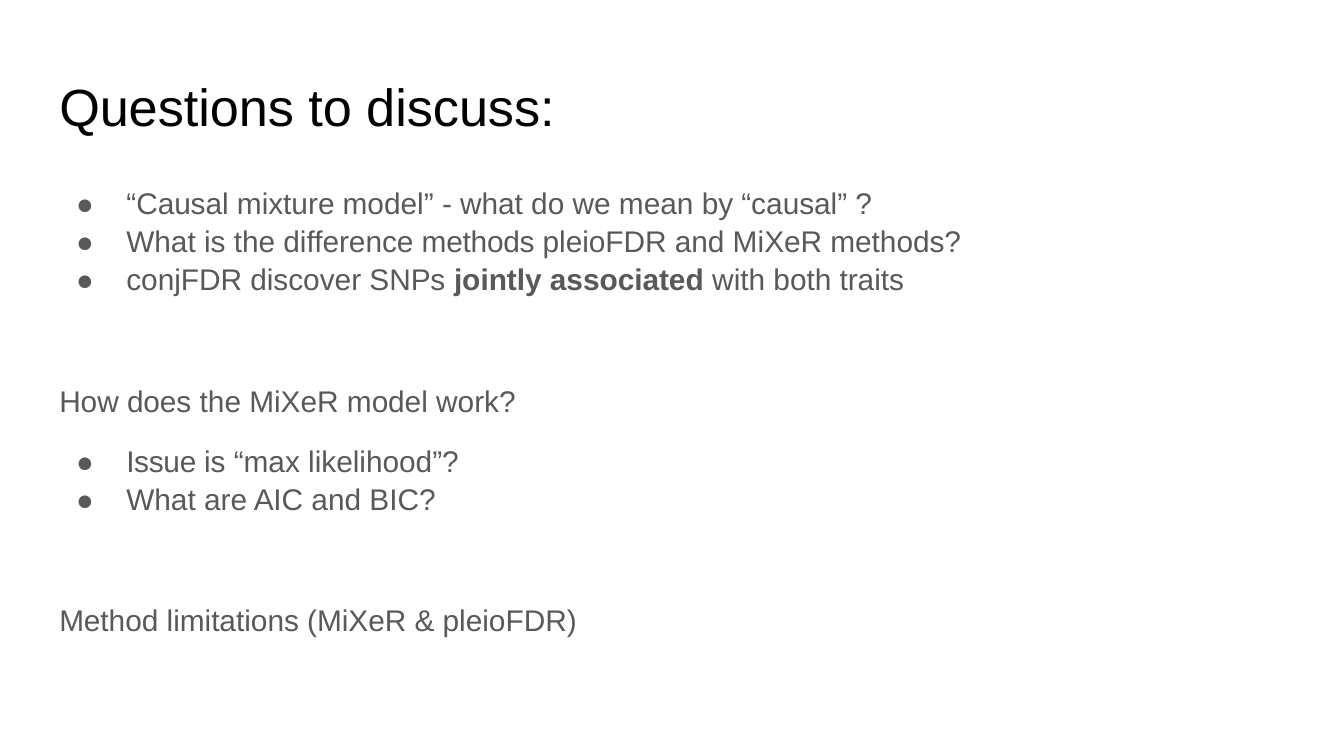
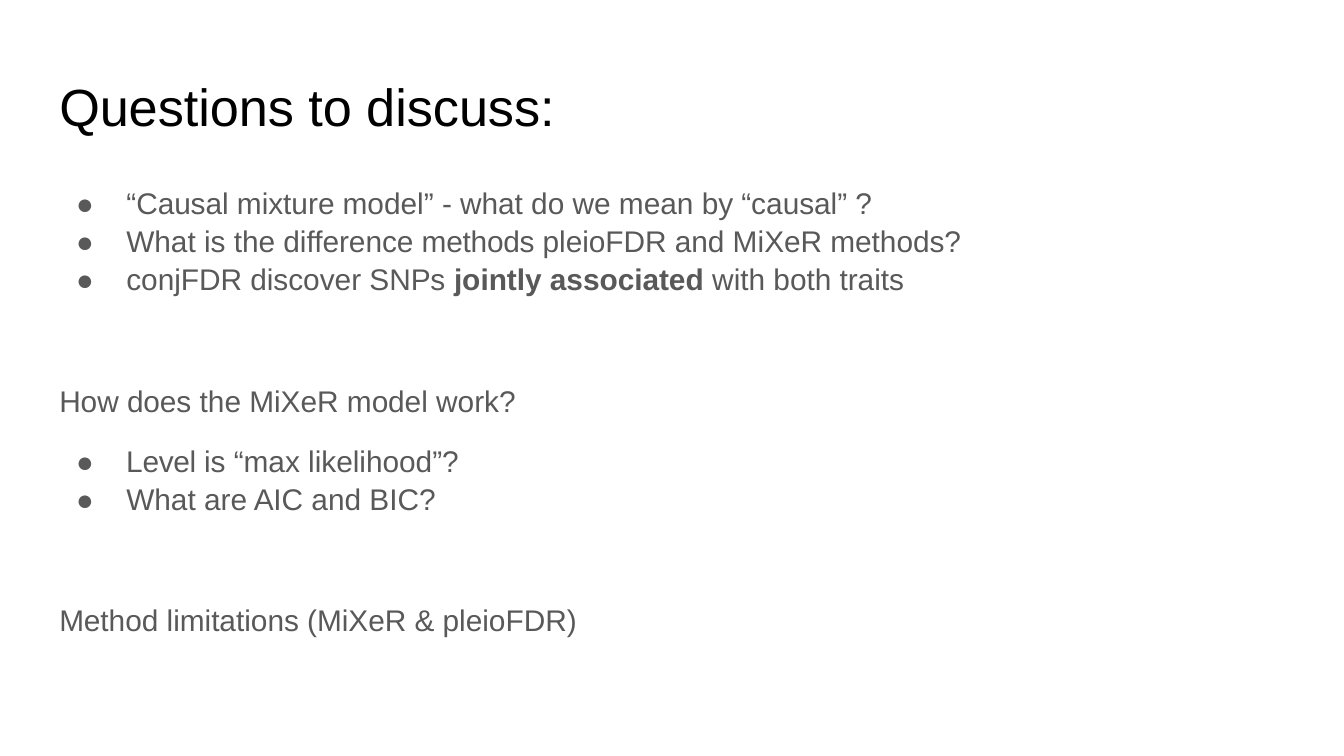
Issue: Issue -> Level
